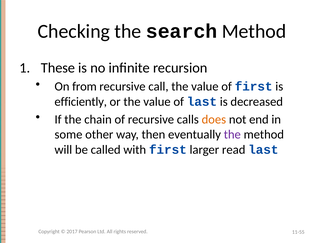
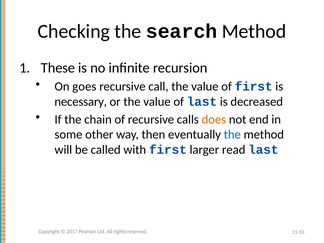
from: from -> goes
efficiently: efficiently -> necessary
the at (232, 134) colour: purple -> blue
